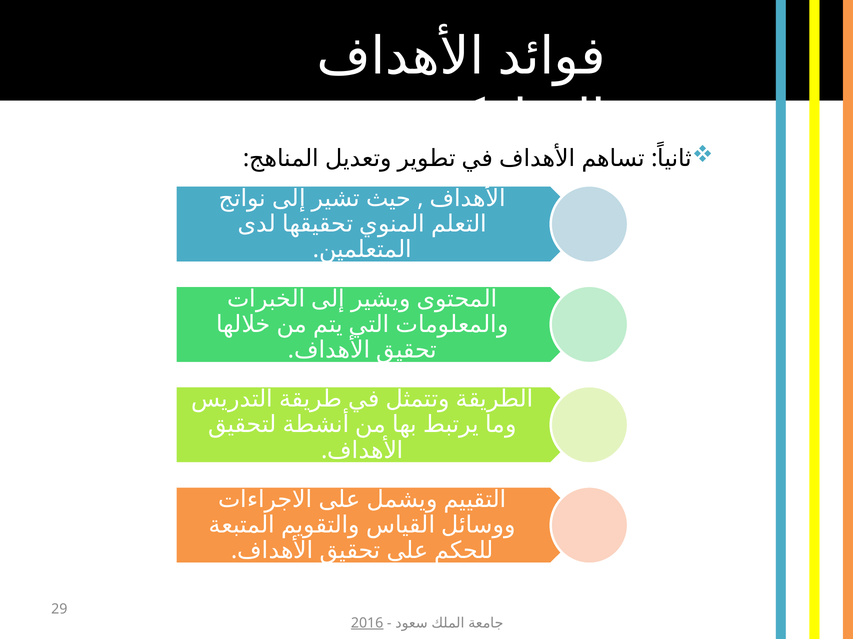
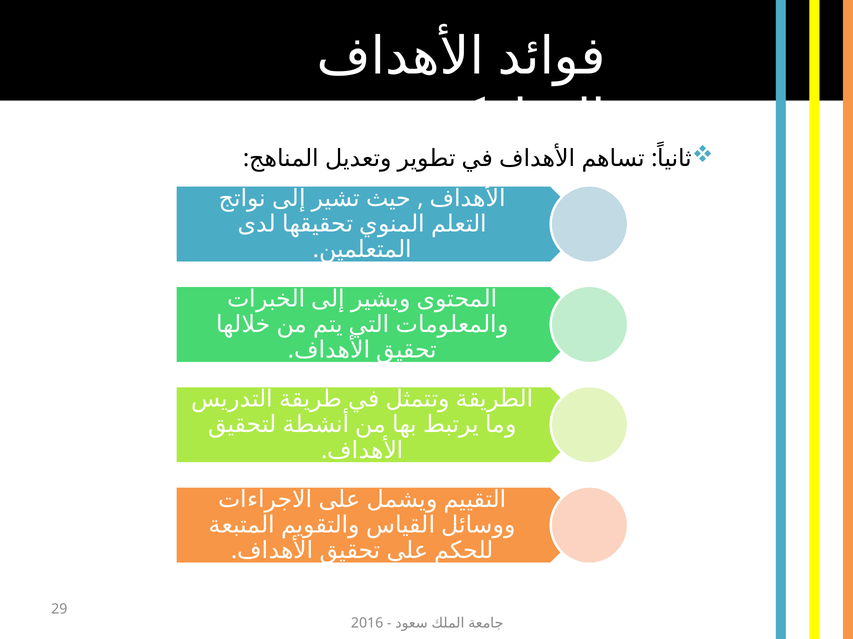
2016 underline: present -> none
